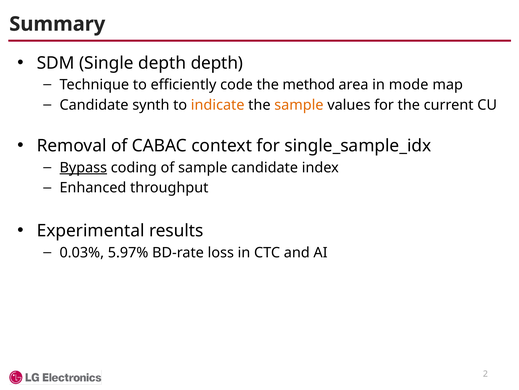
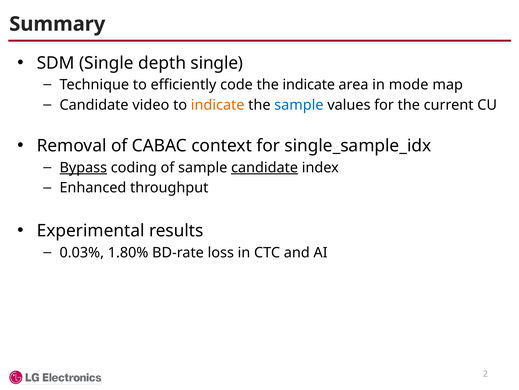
depth depth: depth -> single
the method: method -> indicate
synth: synth -> video
sample at (299, 105) colour: orange -> blue
candidate at (265, 167) underline: none -> present
5.97%: 5.97% -> 1.80%
